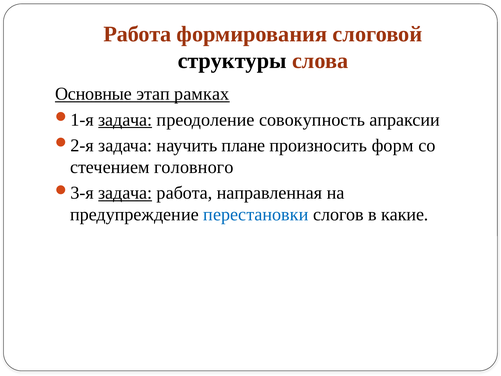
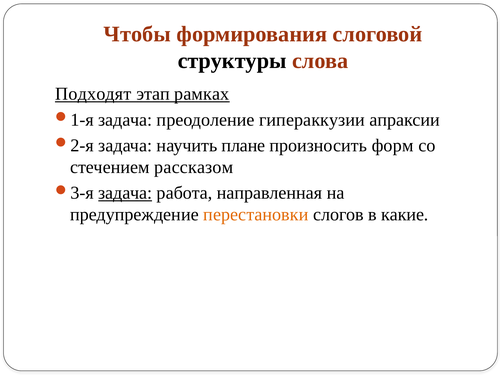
Работа at (137, 34): Работа -> Чтобы
Основные: Основные -> Подходят
задача at (125, 120) underline: present -> none
совокупность: совокупность -> гипераккузии
головного: головного -> рассказом
перестановки colour: blue -> orange
